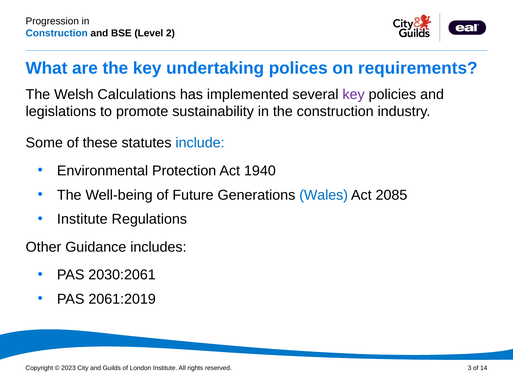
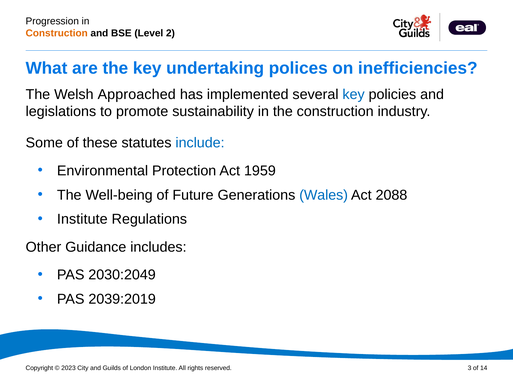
Construction at (57, 33) colour: blue -> orange
requirements: requirements -> inefficiencies
Calculations: Calculations -> Approached
key at (354, 94) colour: purple -> blue
1940: 1940 -> 1959
2085: 2085 -> 2088
2030:2061: 2030:2061 -> 2030:2049
2061:2019: 2061:2019 -> 2039:2019
